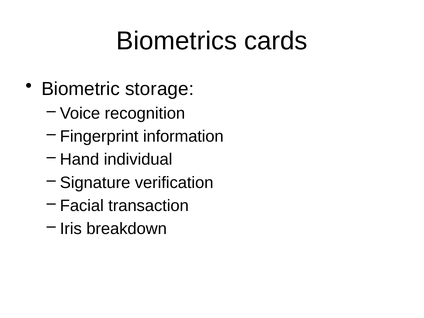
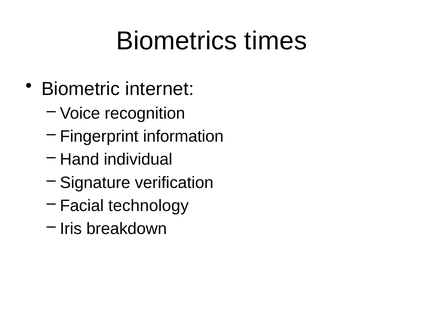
cards: cards -> times
storage: storage -> internet
transaction: transaction -> technology
